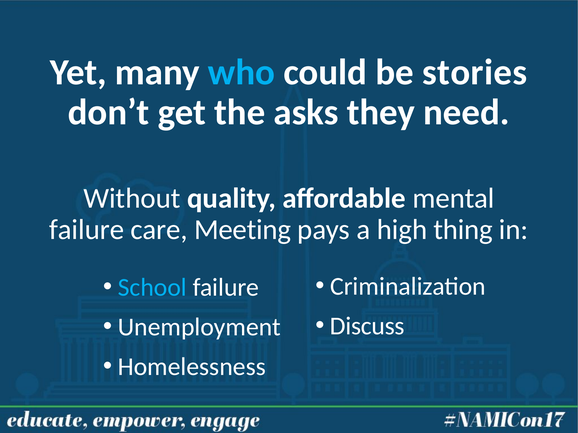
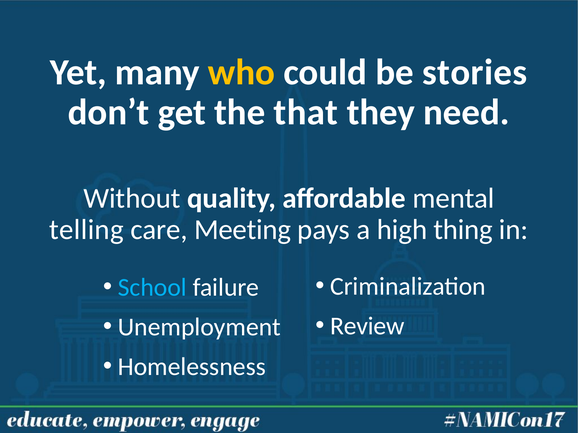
who colour: light blue -> yellow
asks: asks -> that
failure at (87, 230): failure -> telling
Discuss: Discuss -> Review
